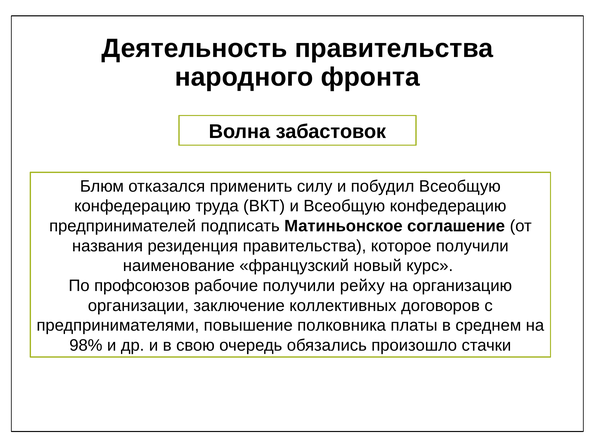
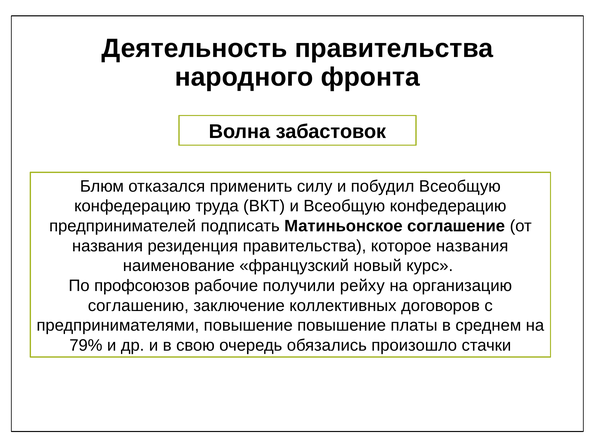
которое получили: получили -> названия
организации: организации -> соглашению
повышение полковника: полковника -> повышение
98%: 98% -> 79%
